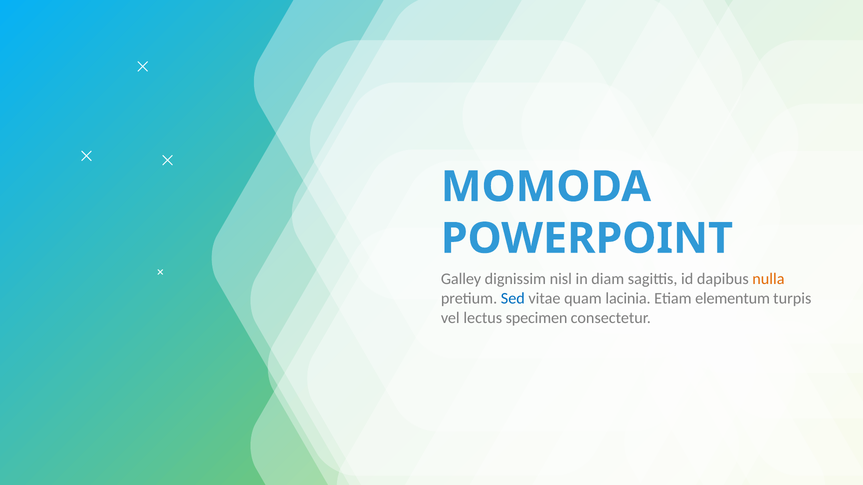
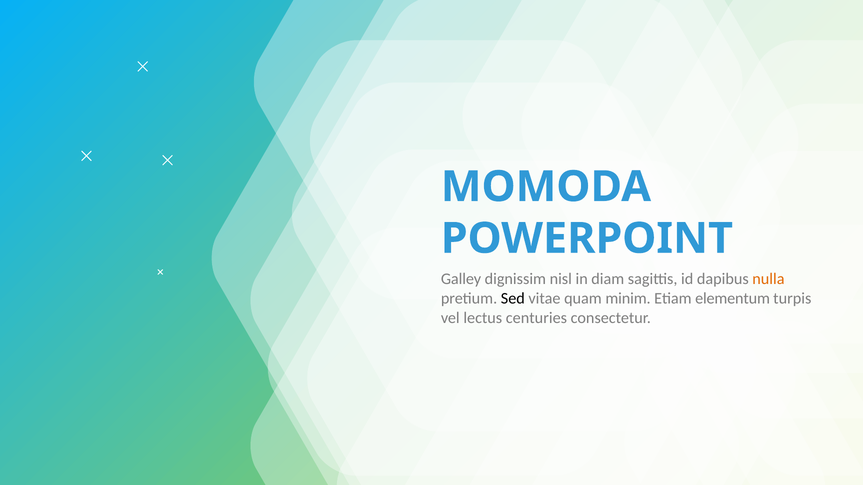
Sed colour: blue -> black
lacinia: lacinia -> minim
specimen: specimen -> centuries
